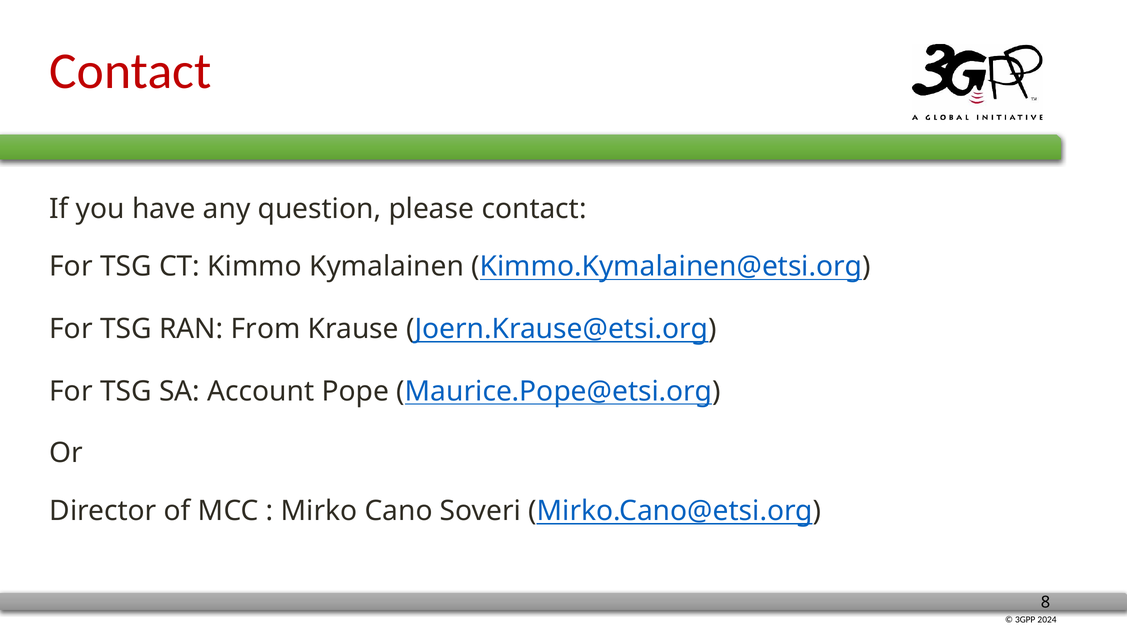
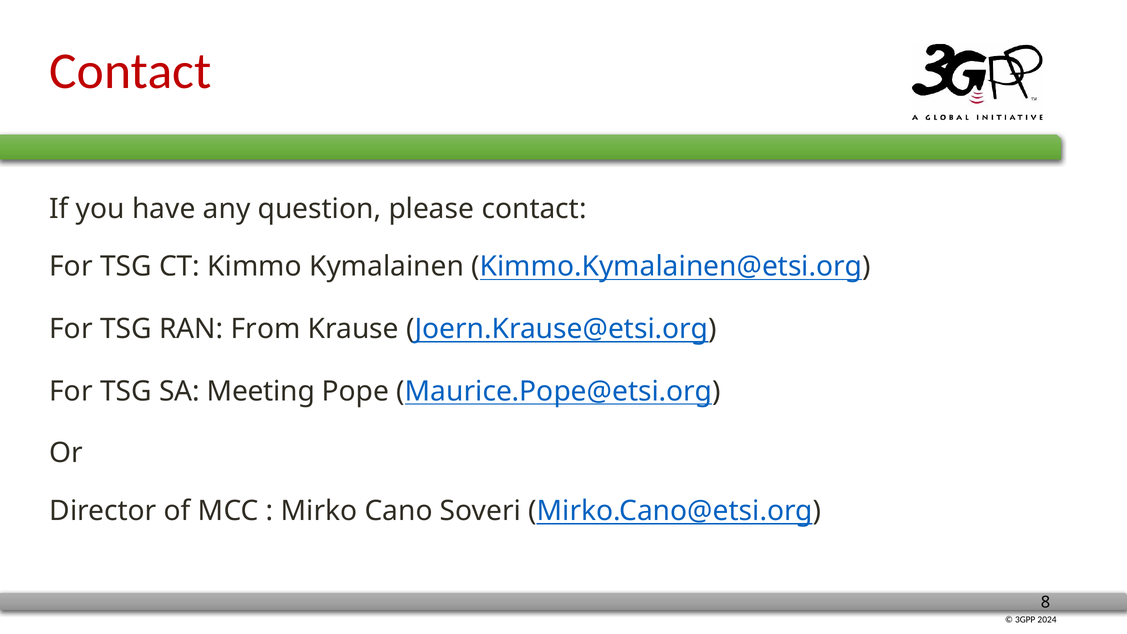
Account: Account -> Meeting
